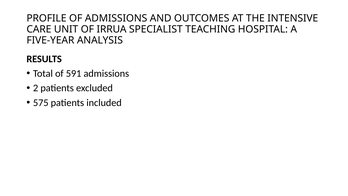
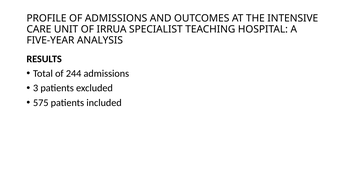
591: 591 -> 244
2: 2 -> 3
